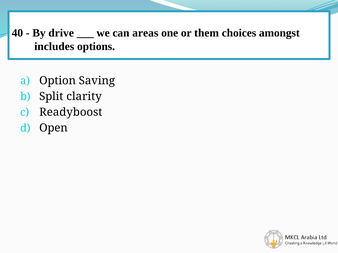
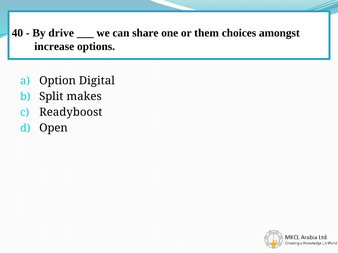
areas: areas -> share
includes: includes -> increase
Saving: Saving -> Digital
clarity: clarity -> makes
